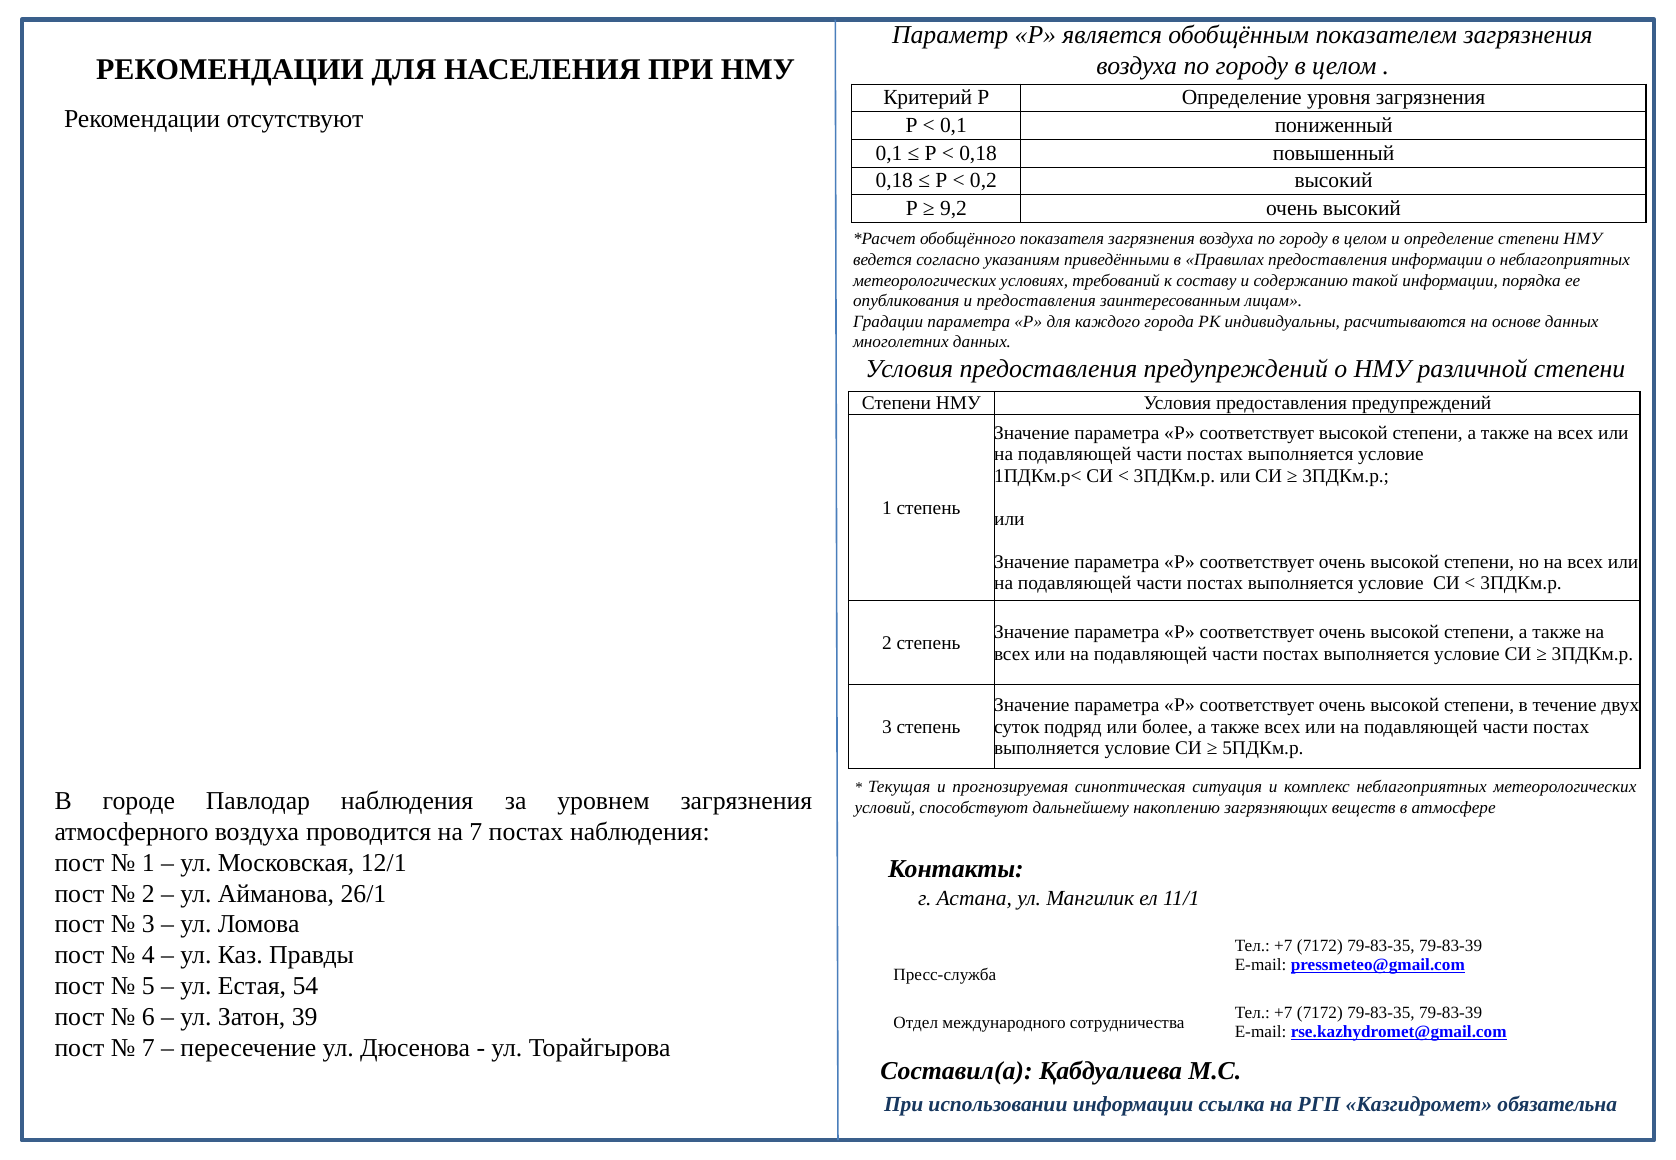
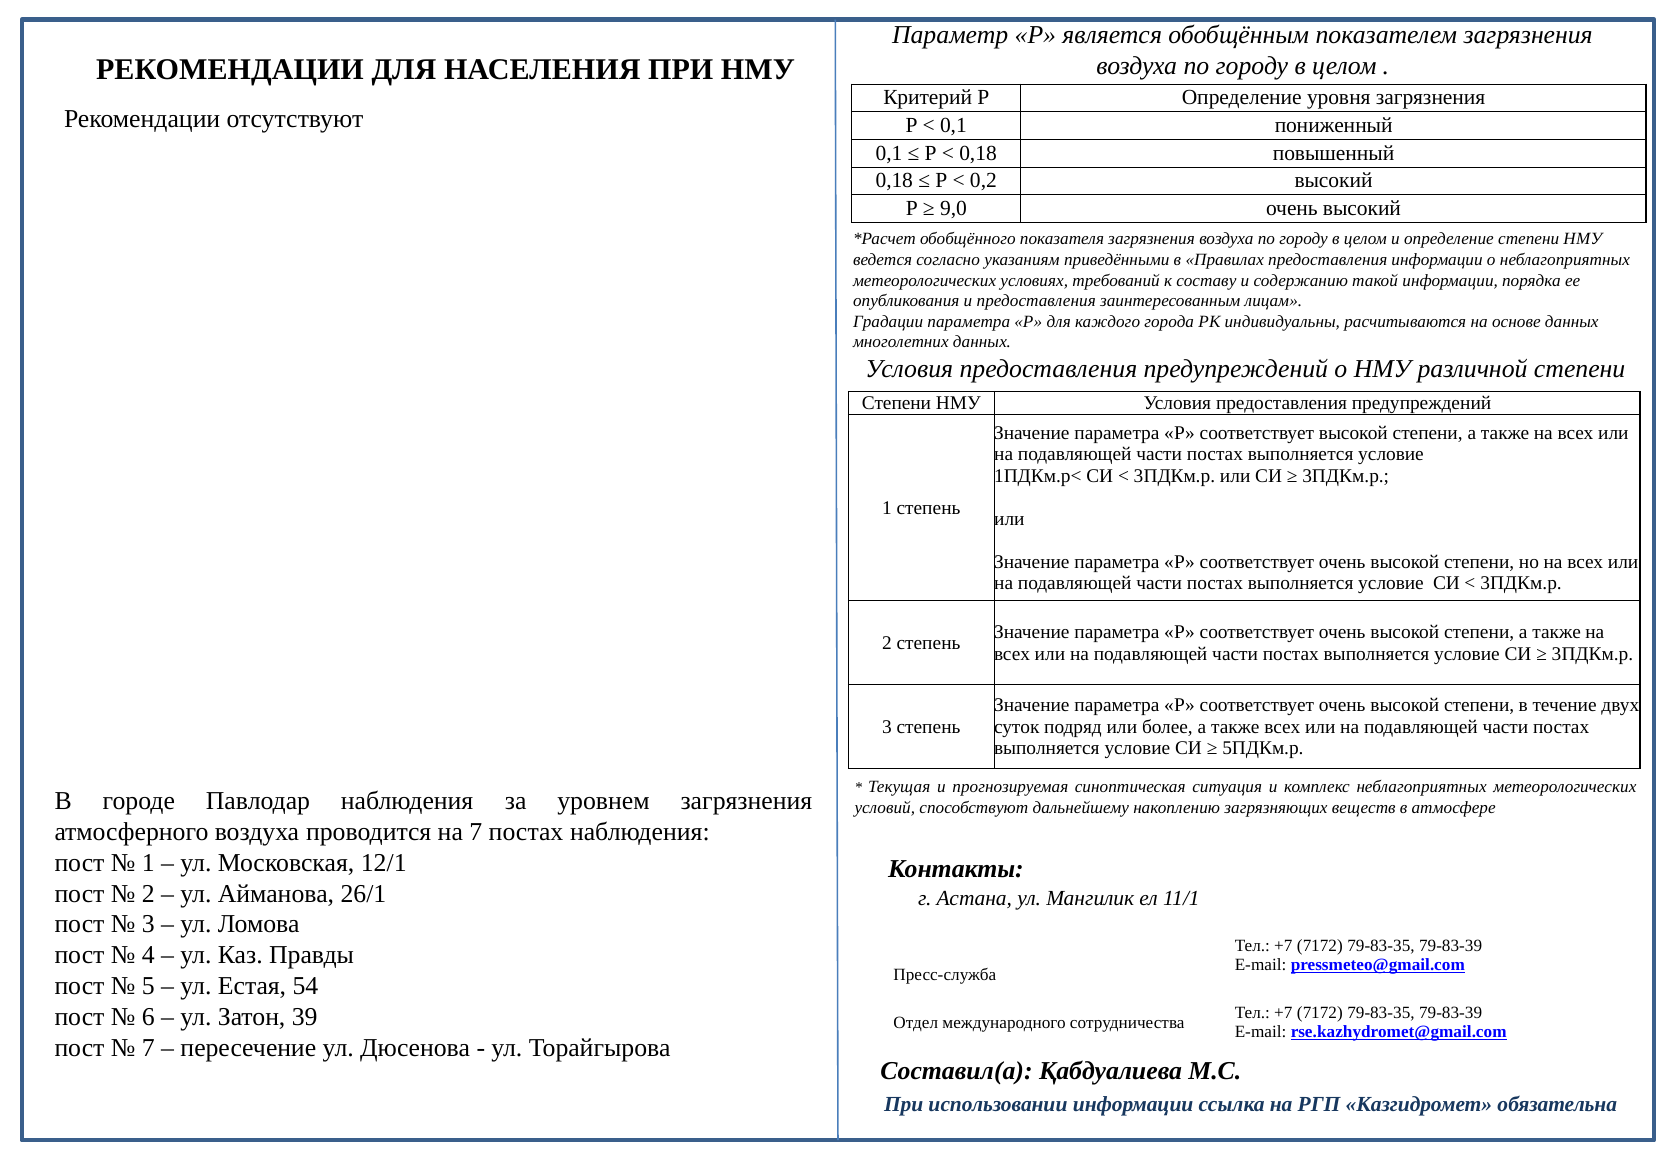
9,2: 9,2 -> 9,0
